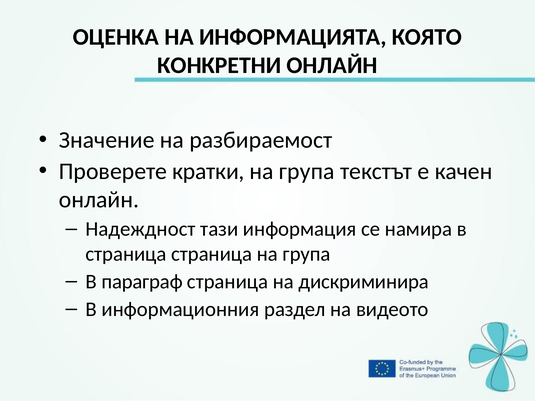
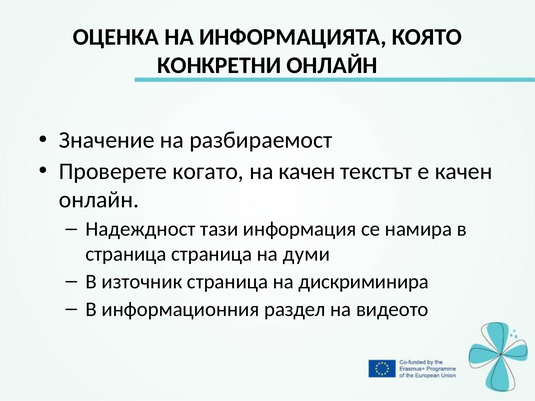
кратки: кратки -> когато
група at (307, 171): група -> качен
страница на група: група -> думи
параграф: параграф -> източник
